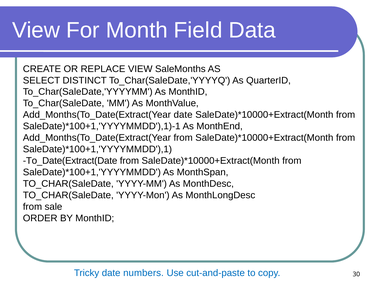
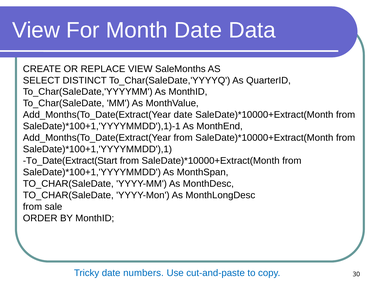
Month Field: Field -> Date
To_Date(Extract(Date: To_Date(Extract(Date -> To_Date(Extract(Start
